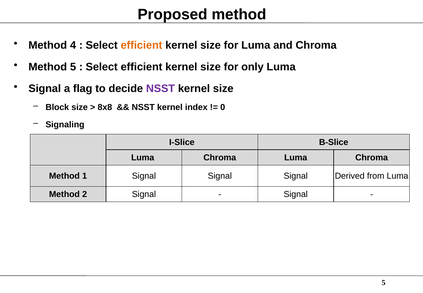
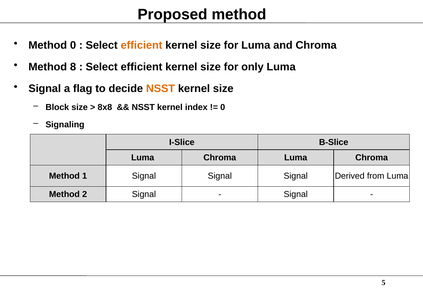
Method 4: 4 -> 0
Method 5: 5 -> 8
NSST at (160, 89) colour: purple -> orange
